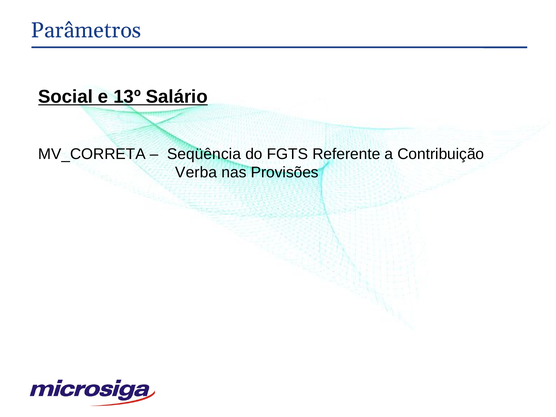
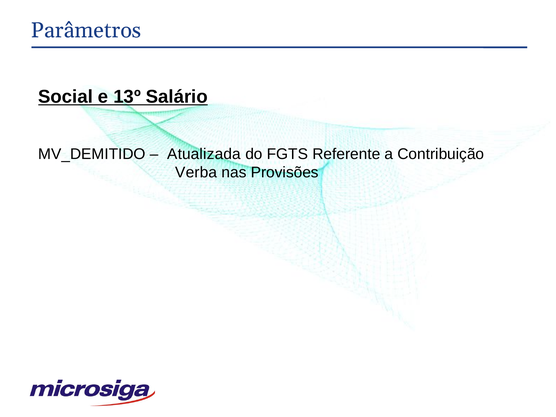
MV_CORRETA: MV_CORRETA -> MV_DEMITIDO
Seqüência: Seqüência -> Atualizada
